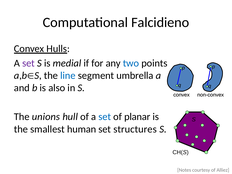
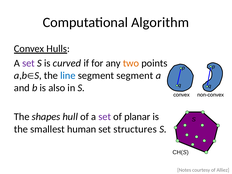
Falcidieno: Falcidieno -> Algorithm
medial: medial -> curved
two colour: blue -> orange
segment umbrella: umbrella -> segment
unions: unions -> shapes
set at (105, 117) colour: blue -> purple
